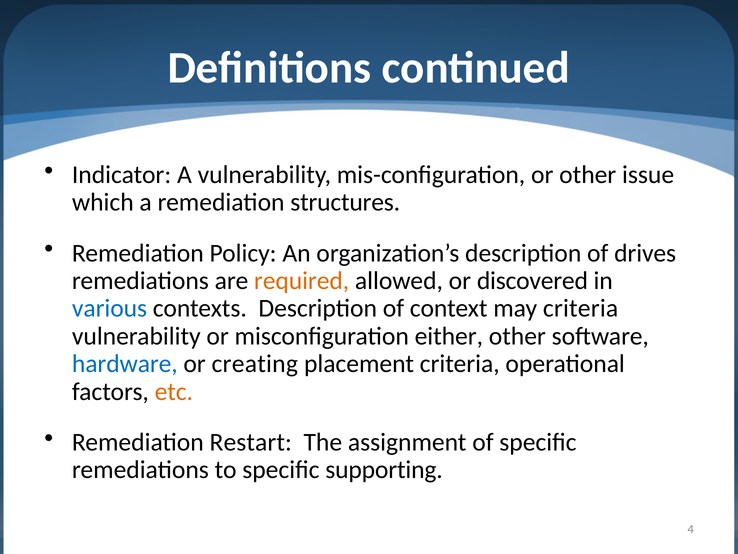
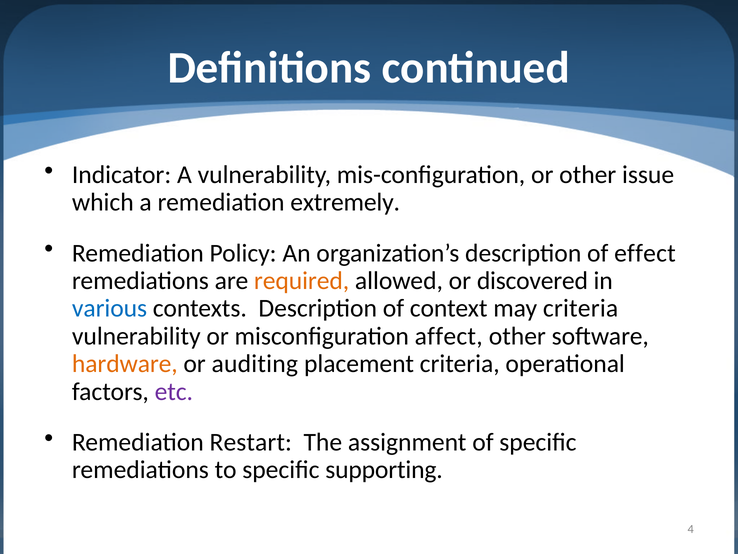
structures: structures -> extremely
drives: drives -> effect
either: either -> affect
hardware colour: blue -> orange
creating: creating -> auditing
etc colour: orange -> purple
